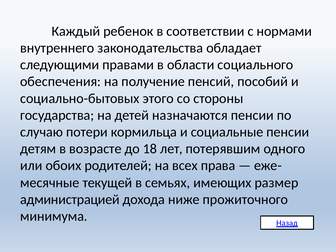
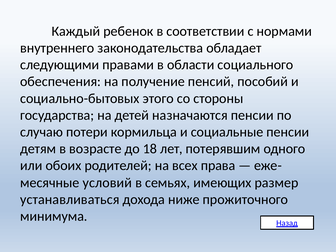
текущей: текущей -> условий
администрацией: администрацией -> устанавливаться
